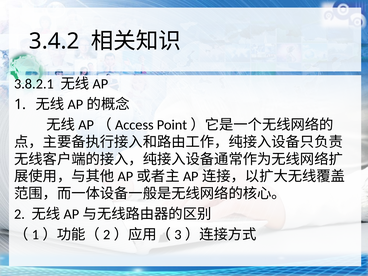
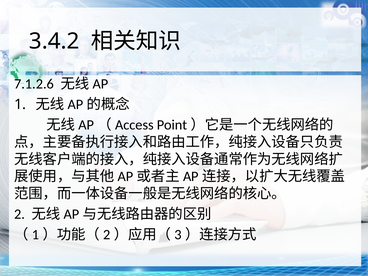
3.8.2.1: 3.8.2.1 -> 7.1.2.6
